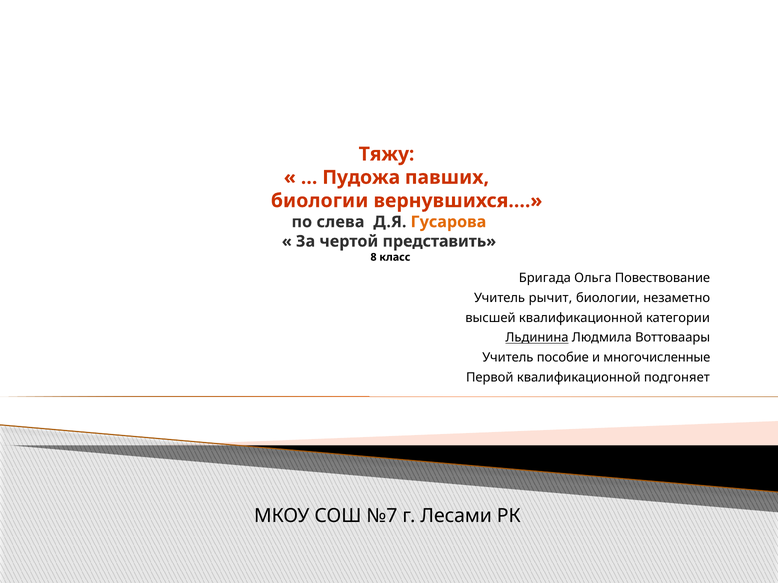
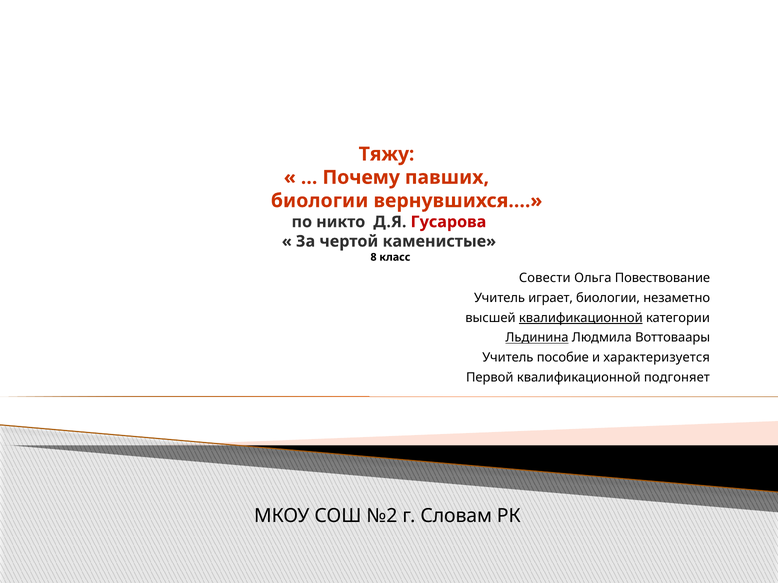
Пудожа: Пудожа -> Почему
слева: слева -> никто
Гусарова colour: orange -> red
представить: представить -> каменистые
Бригада: Бригада -> Совести
рычит: рычит -> играет
квалификационной at (581, 318) underline: none -> present
многочисленные: многочисленные -> характеризуется
№7: №7 -> №2
Лесами: Лесами -> Словам
